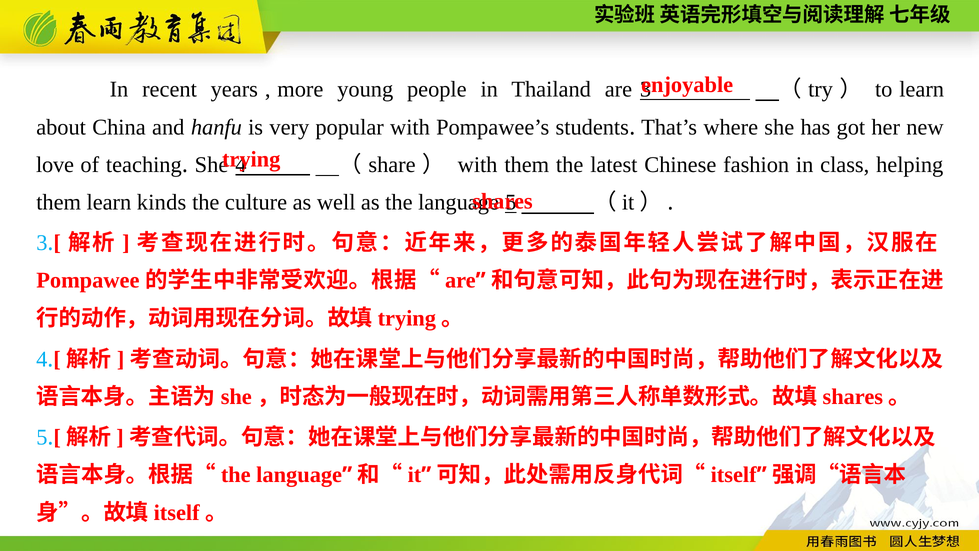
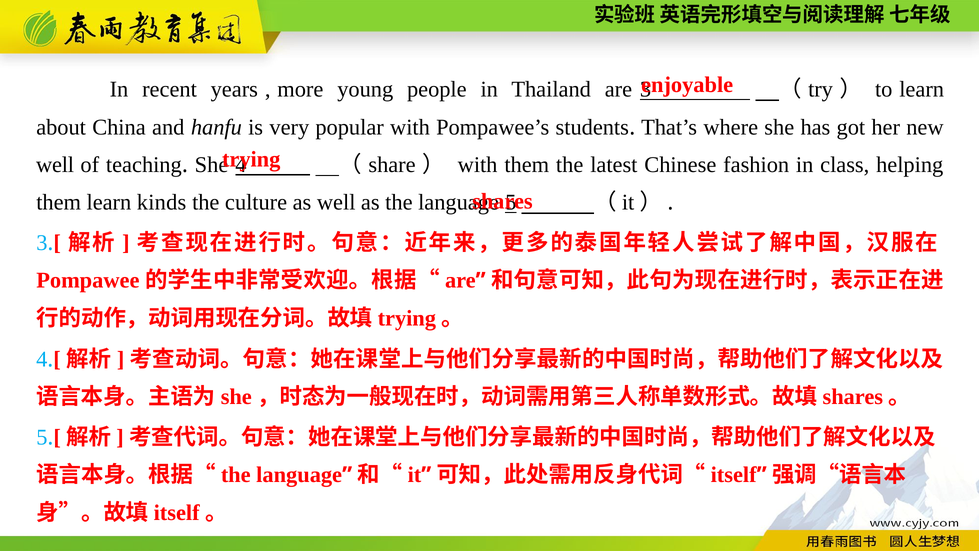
love at (55, 165): love -> well
